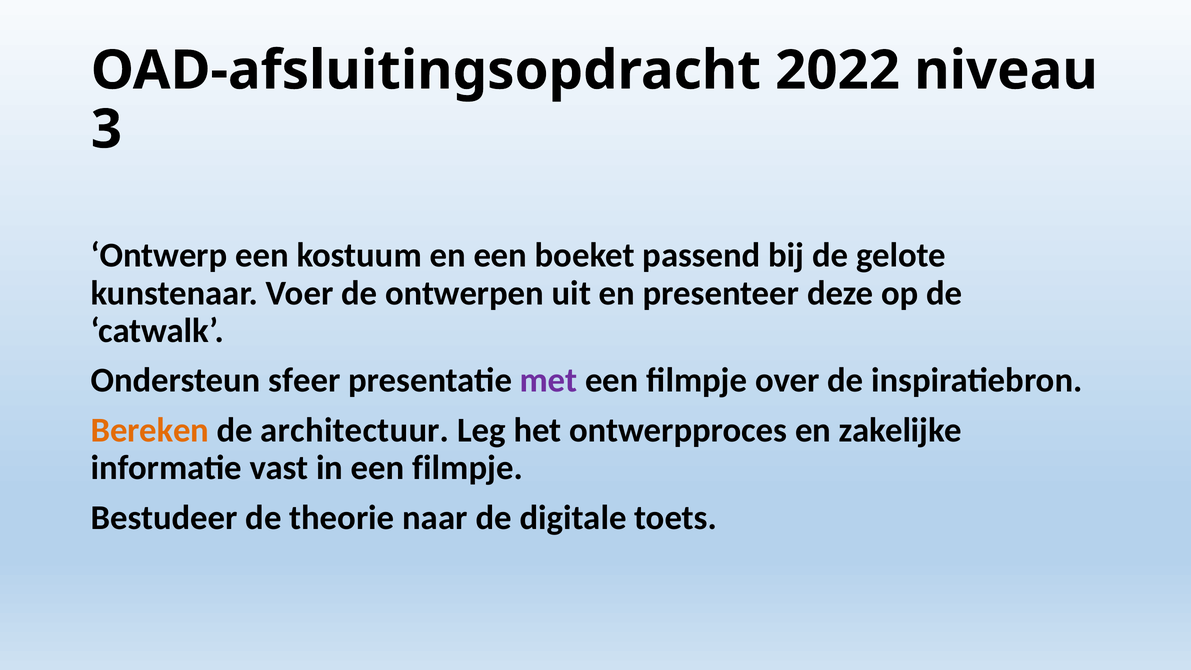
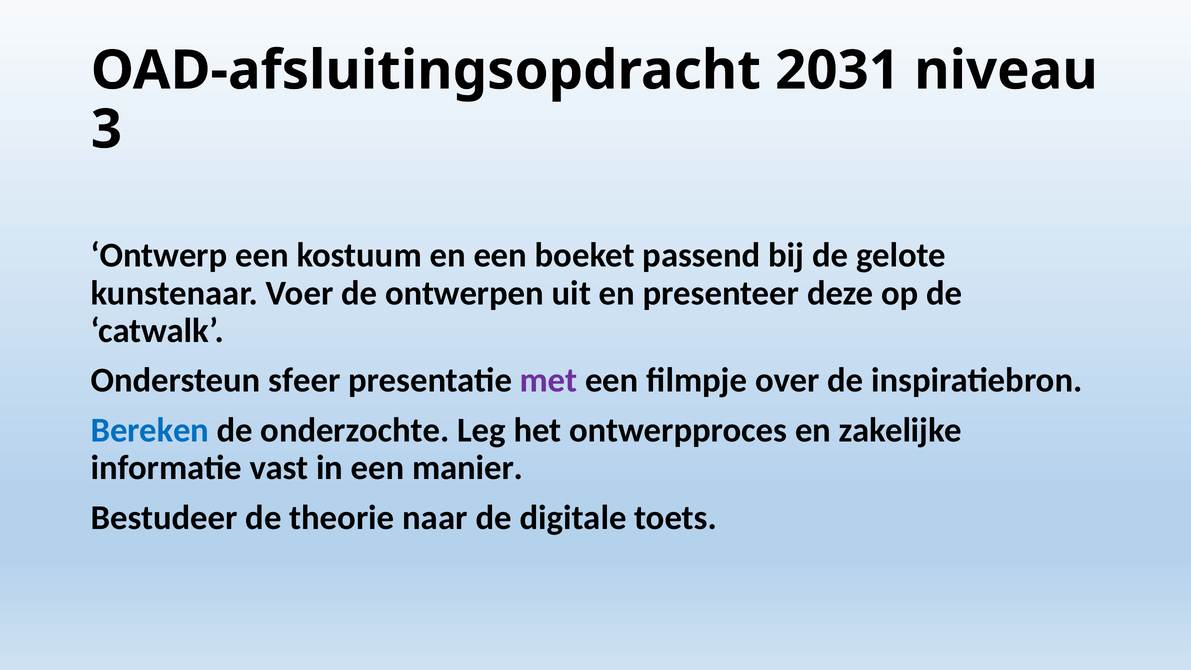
2022: 2022 -> 2031
Bereken colour: orange -> blue
architectuur: architectuur -> onderzochte
in een filmpje: filmpje -> manier
